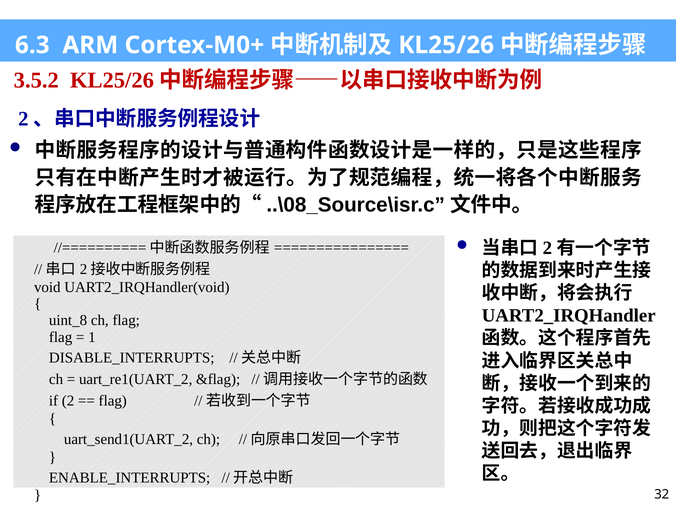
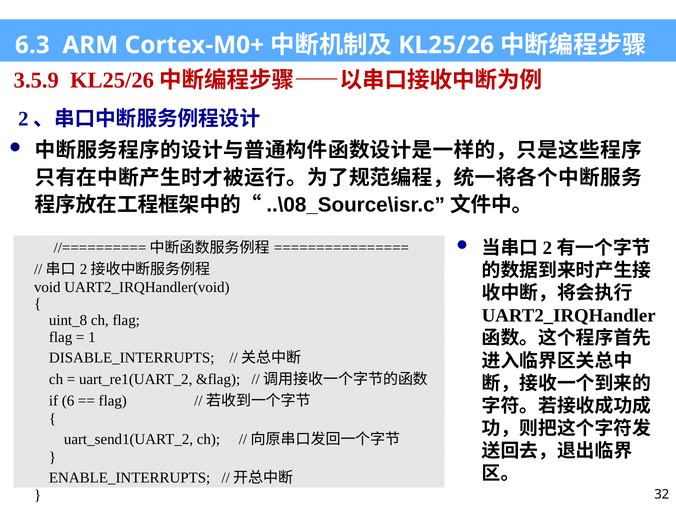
3.5.2: 3.5.2 -> 3.5.9
2: 2 -> 6
